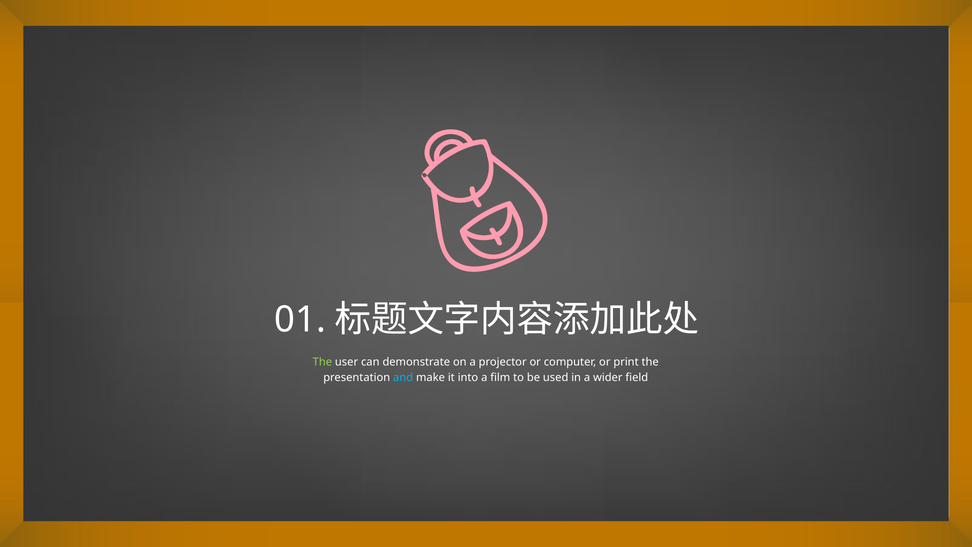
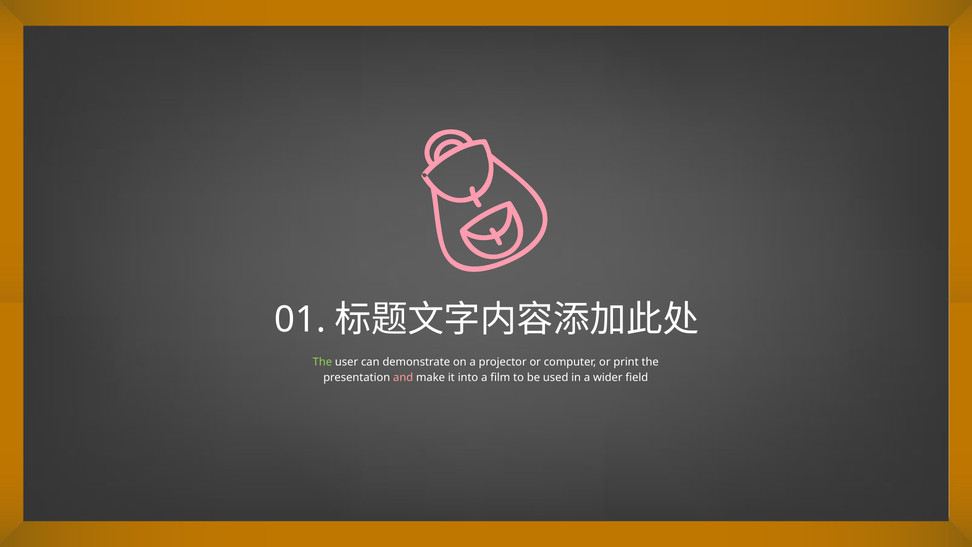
and colour: light blue -> pink
